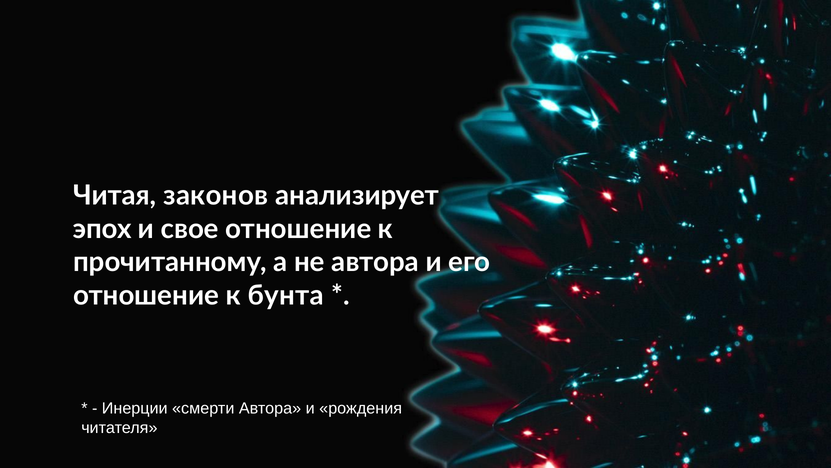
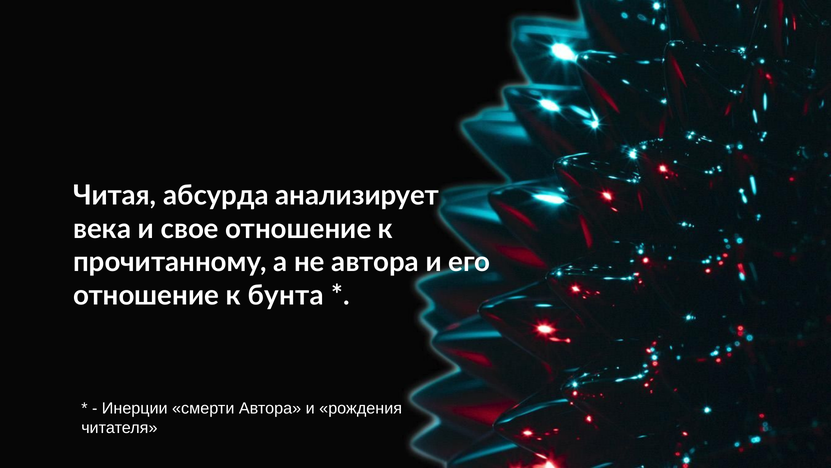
законов: законов -> абсурда
эпох: эпох -> века
